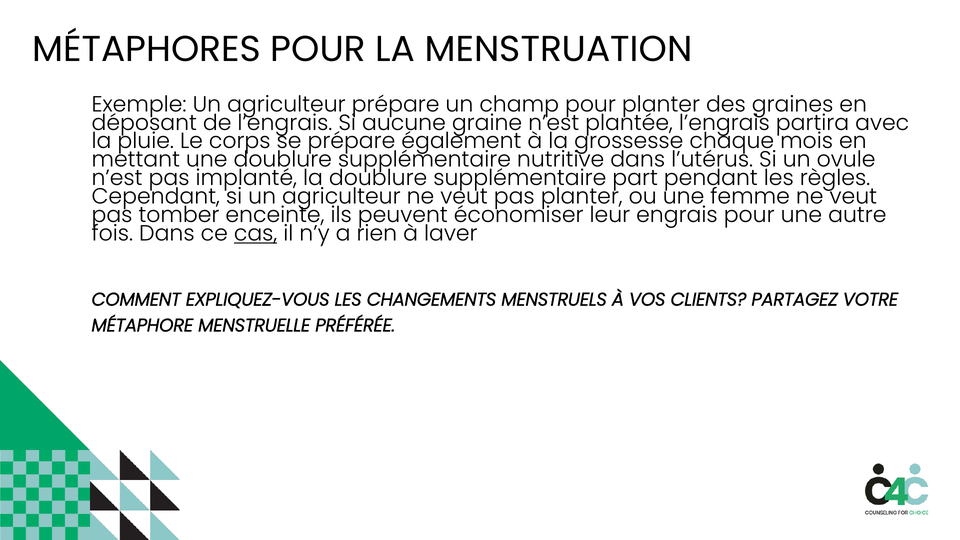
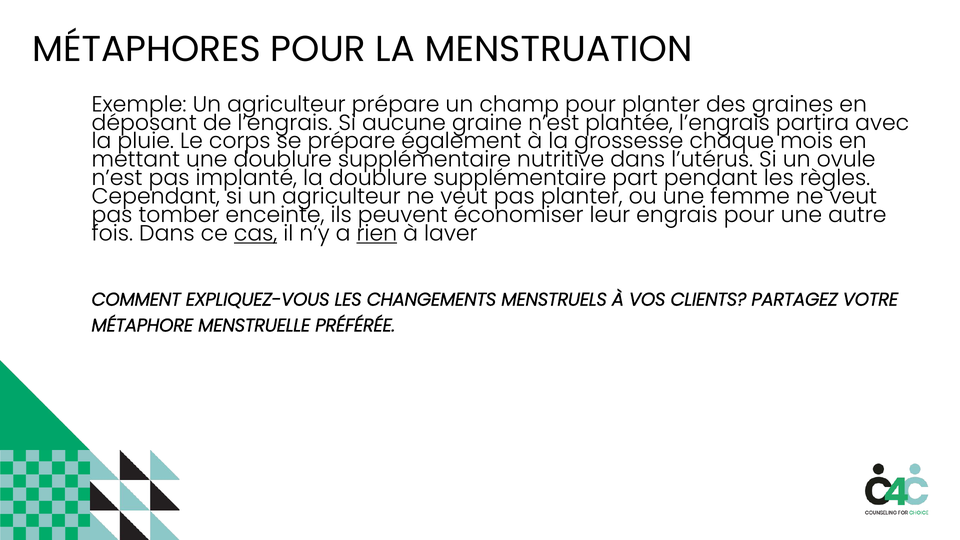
rien underline: none -> present
